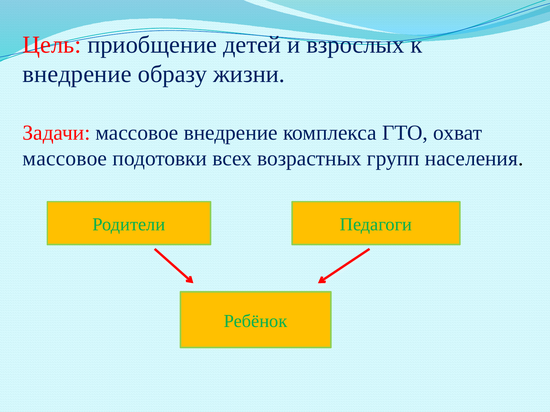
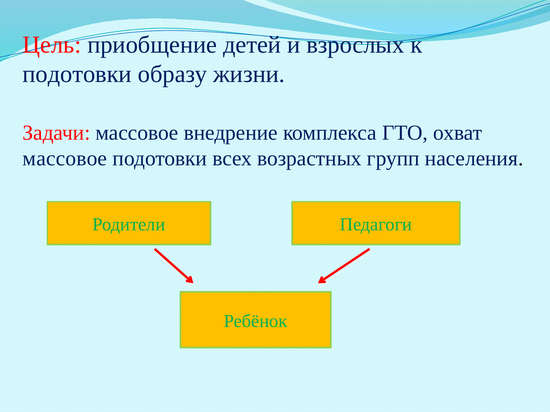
внедрение at (77, 74): внедрение -> подотовки
